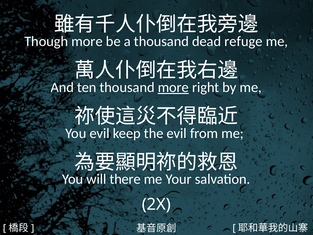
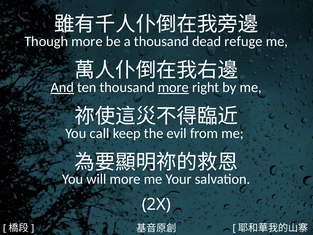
And underline: none -> present
You evil: evil -> call
will there: there -> more
